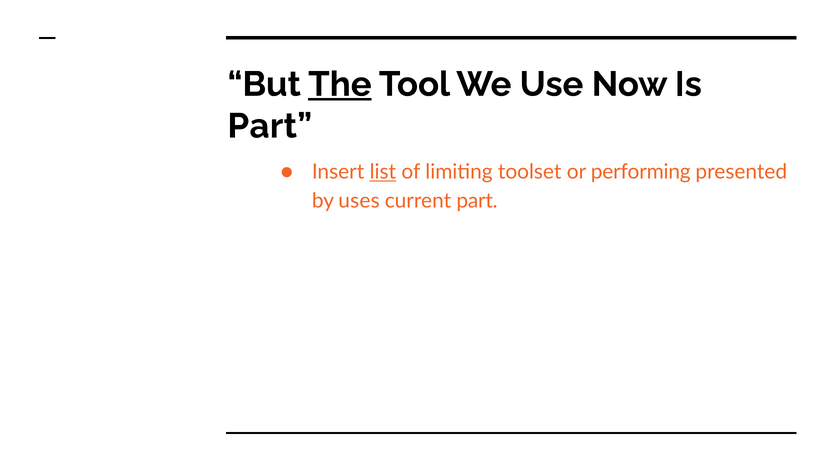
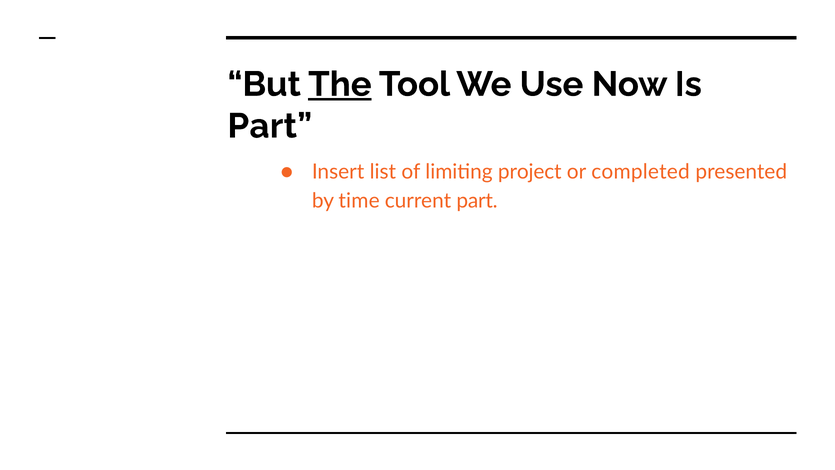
list underline: present -> none
toolset: toolset -> project
performing: performing -> completed
uses: uses -> time
